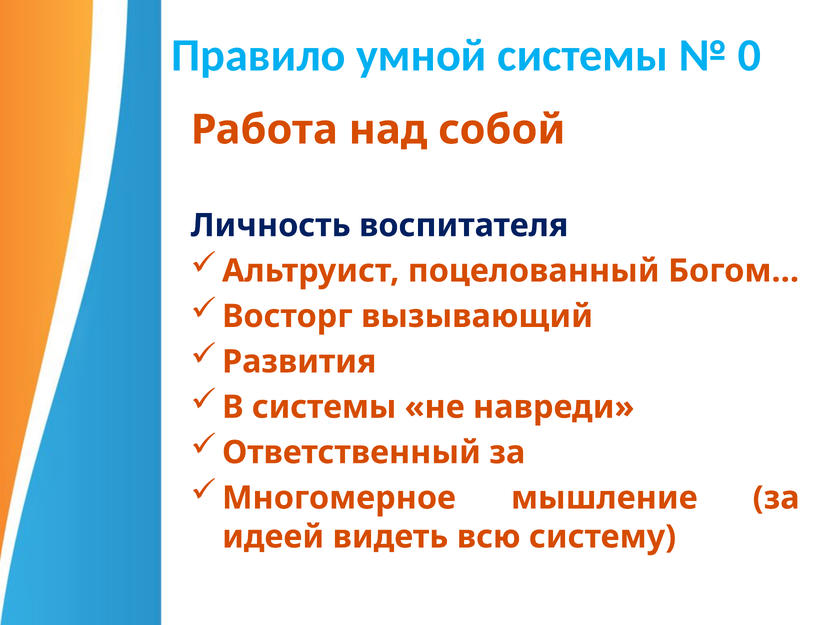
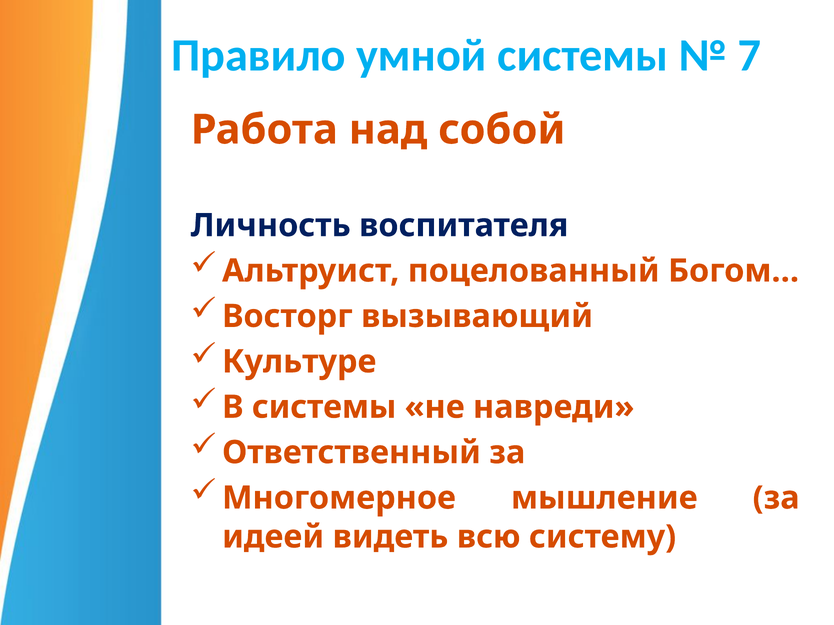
0: 0 -> 7
Развития: Развития -> Культуре
